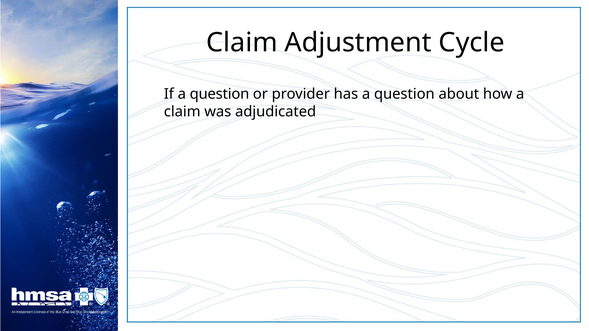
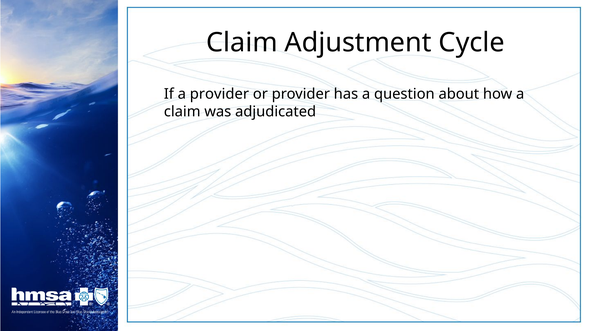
If a question: question -> provider
